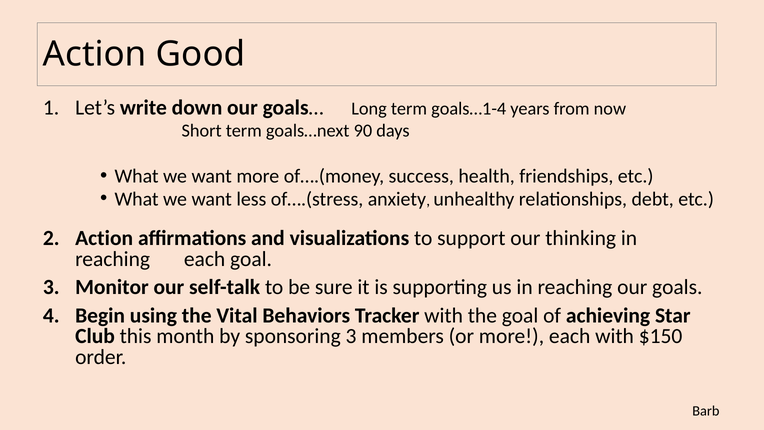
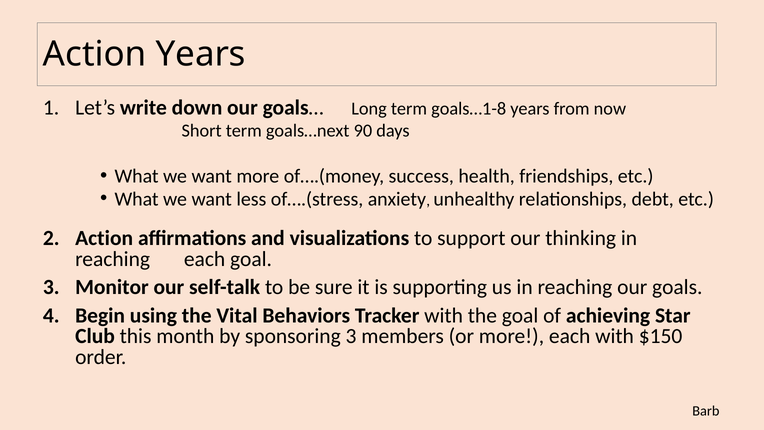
Action Good: Good -> Years
goals…1-4: goals…1-4 -> goals…1-8
